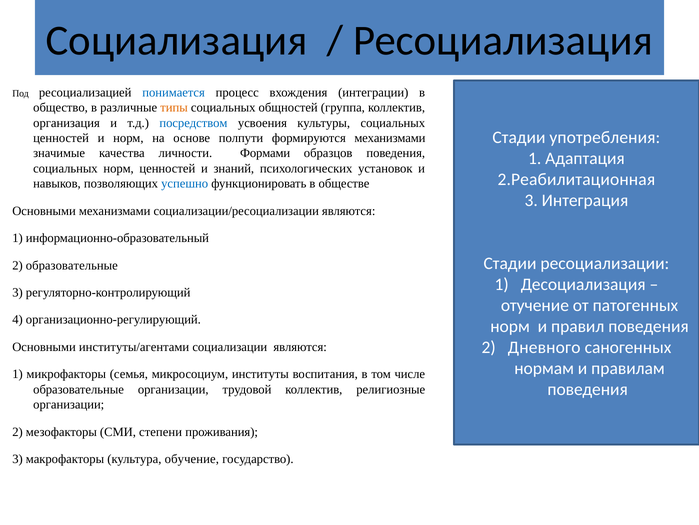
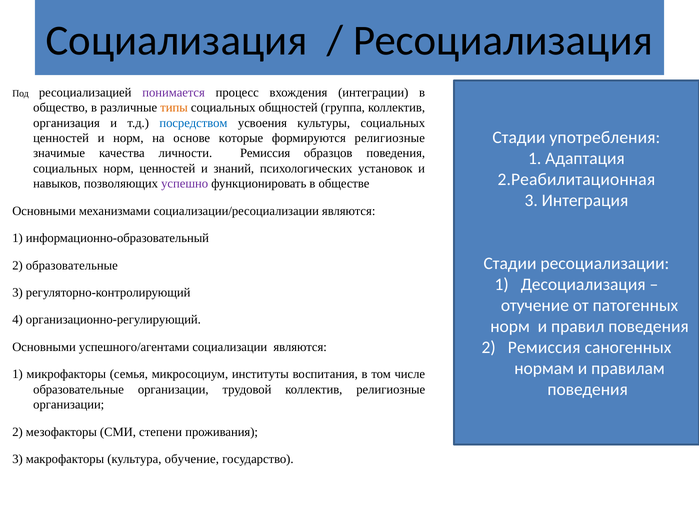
понимается colour: blue -> purple
полпути: полпути -> которые
формируются механизмами: механизмами -> религиозные
личности Формами: Формами -> Ремиссия
успешно colour: blue -> purple
2 Дневного: Дневного -> Ремиссия
институты/агентами: институты/агентами -> успешного/агентами
